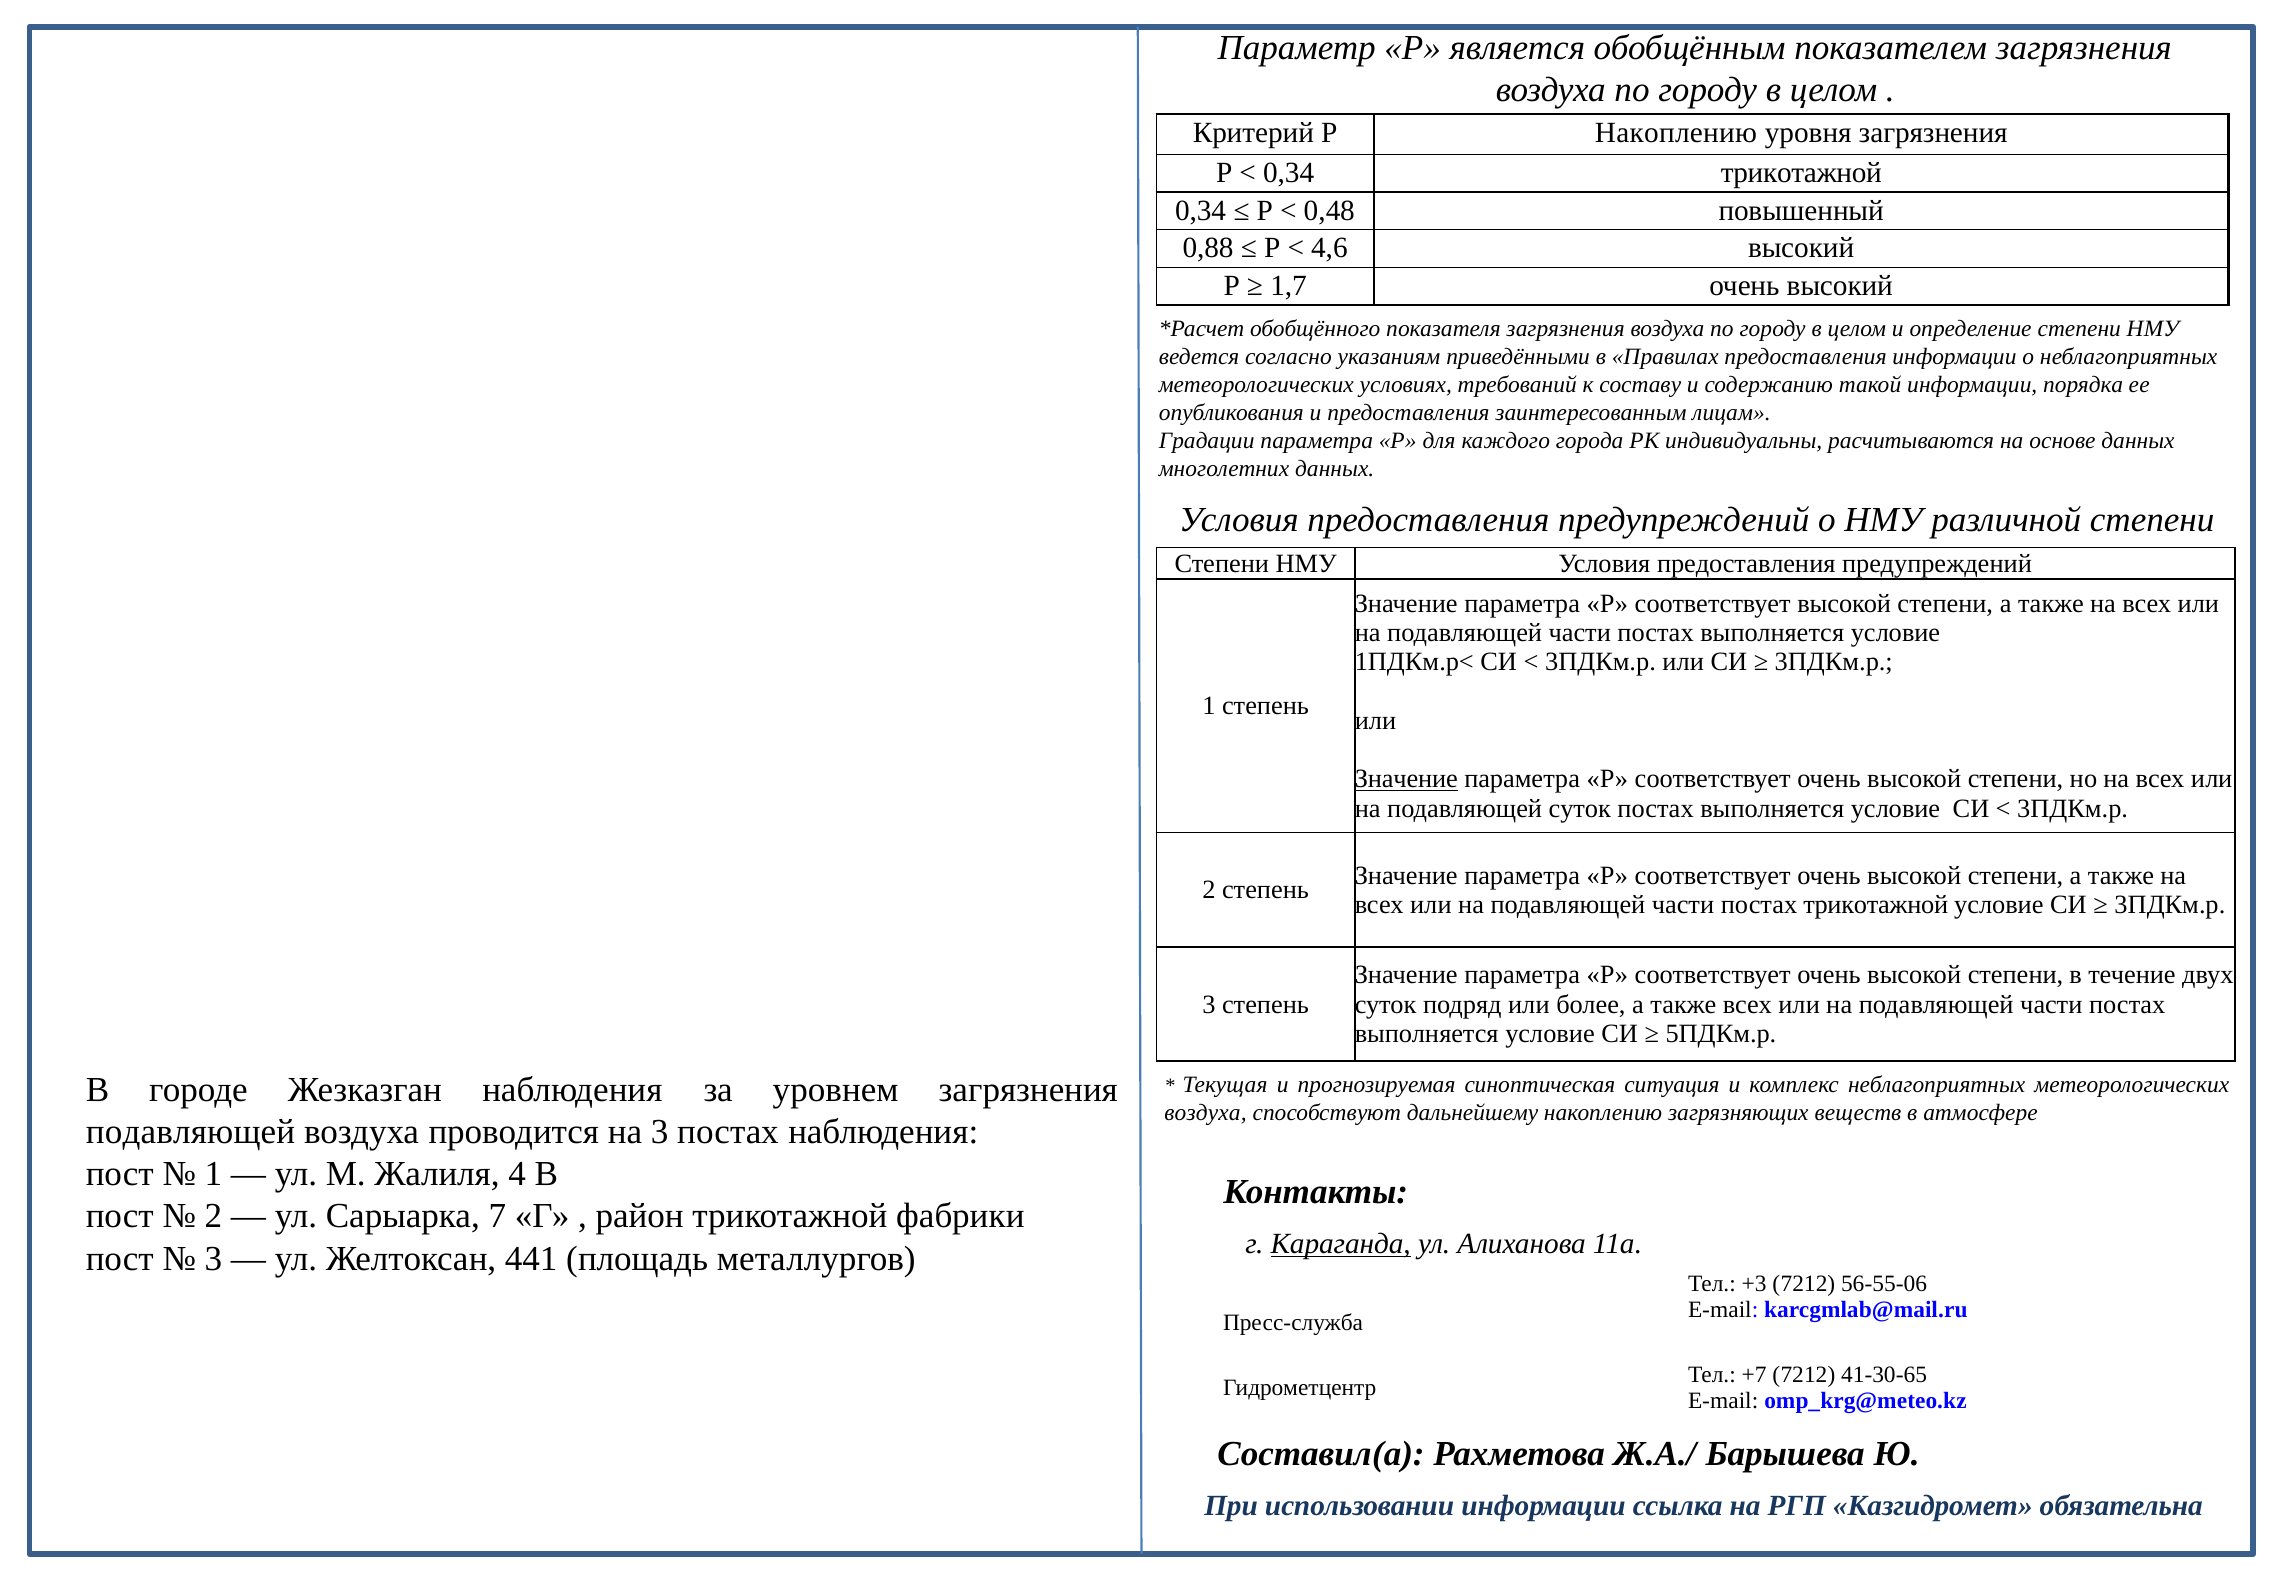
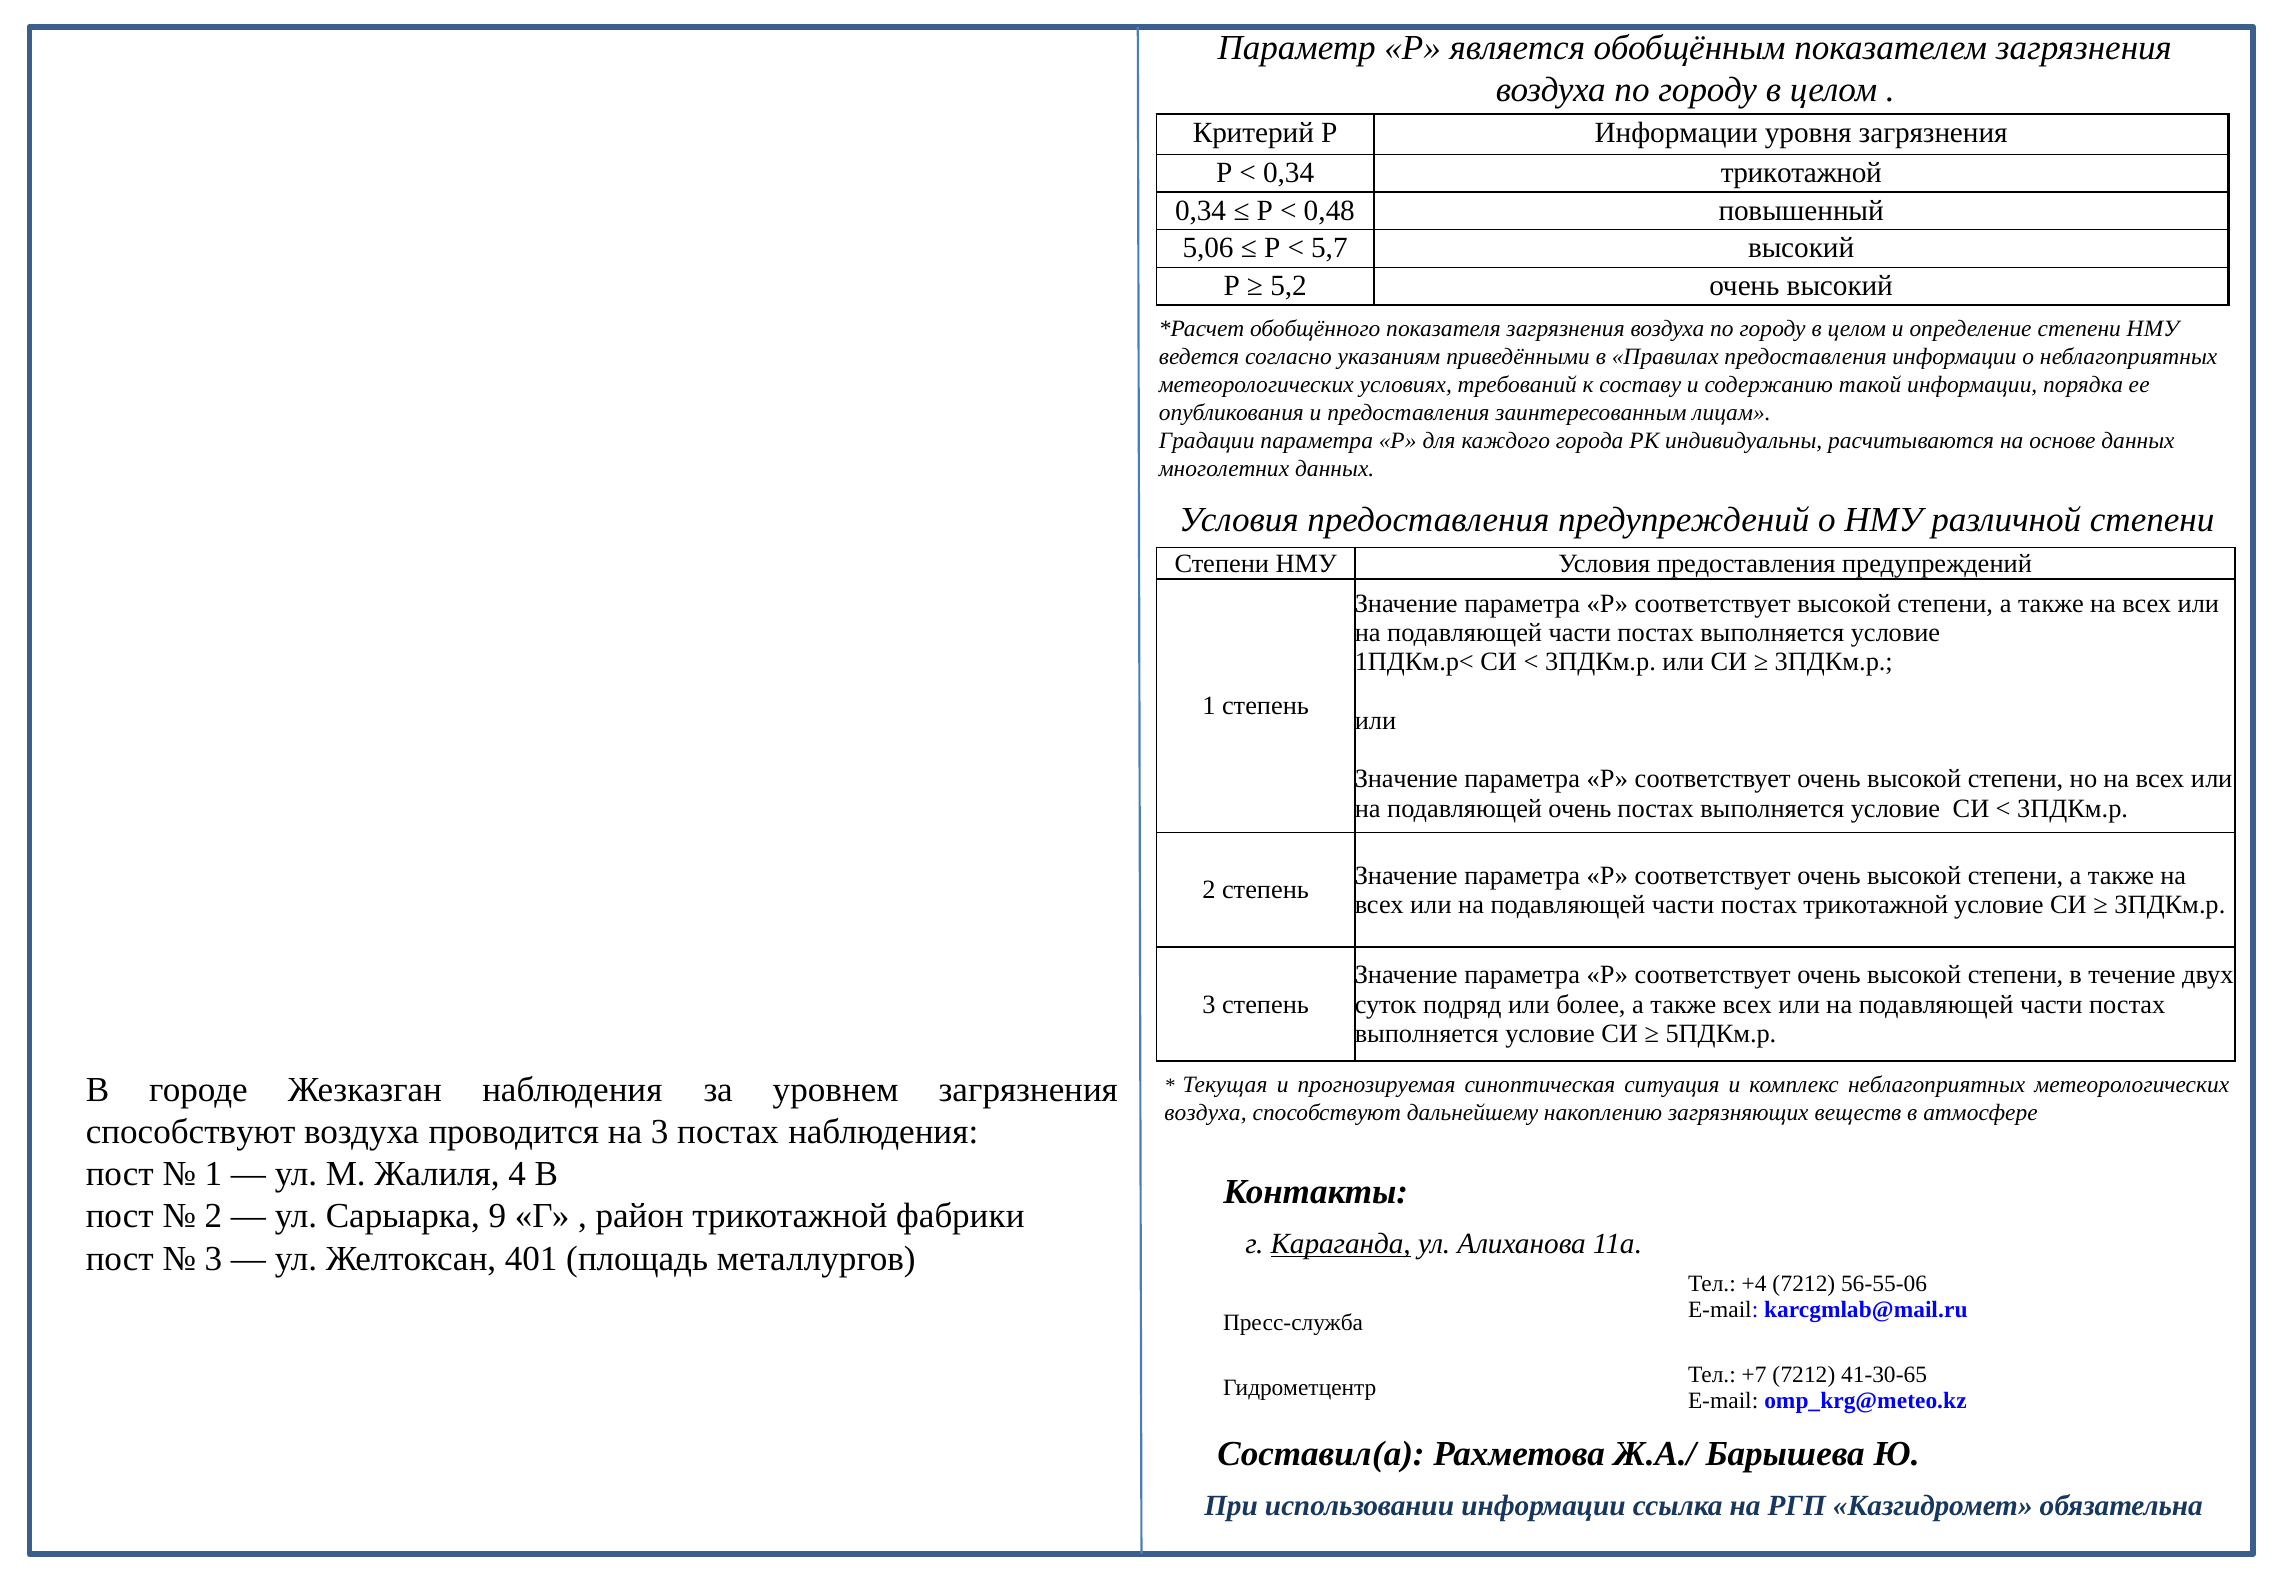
Р Накоплению: Накоплению -> Информации
0,88: 0,88 -> 5,06
4,6: 4,6 -> 5,7
1,7: 1,7 -> 5,2
Значение at (1406, 779) underline: present -> none
подавляющей суток: суток -> очень
подавляющей at (191, 1132): подавляющей -> способствуют
7: 7 -> 9
441: 441 -> 401
+3: +3 -> +4
